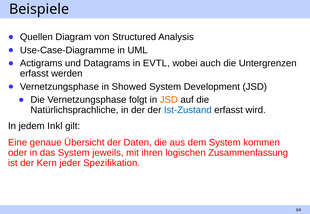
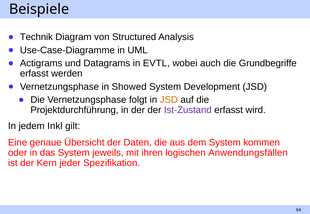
Quellen: Quellen -> Technik
Untergrenzen: Untergrenzen -> Grundbegriffe
Natürlichsprachliche: Natürlichsprachliche -> Projektdurchführung
Ist-Zustand colour: blue -> purple
Zusammenfassung: Zusammenfassung -> Anwendungsfällen
